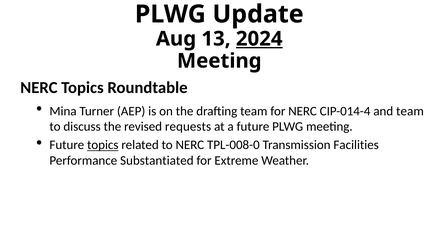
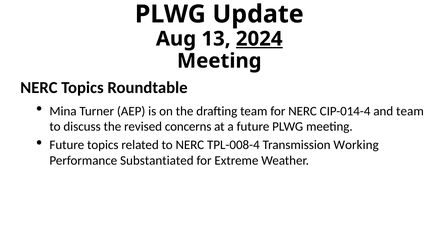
requests: requests -> concerns
topics at (103, 145) underline: present -> none
TPL-008-0: TPL-008-0 -> TPL-008-4
Facilities: Facilities -> Working
